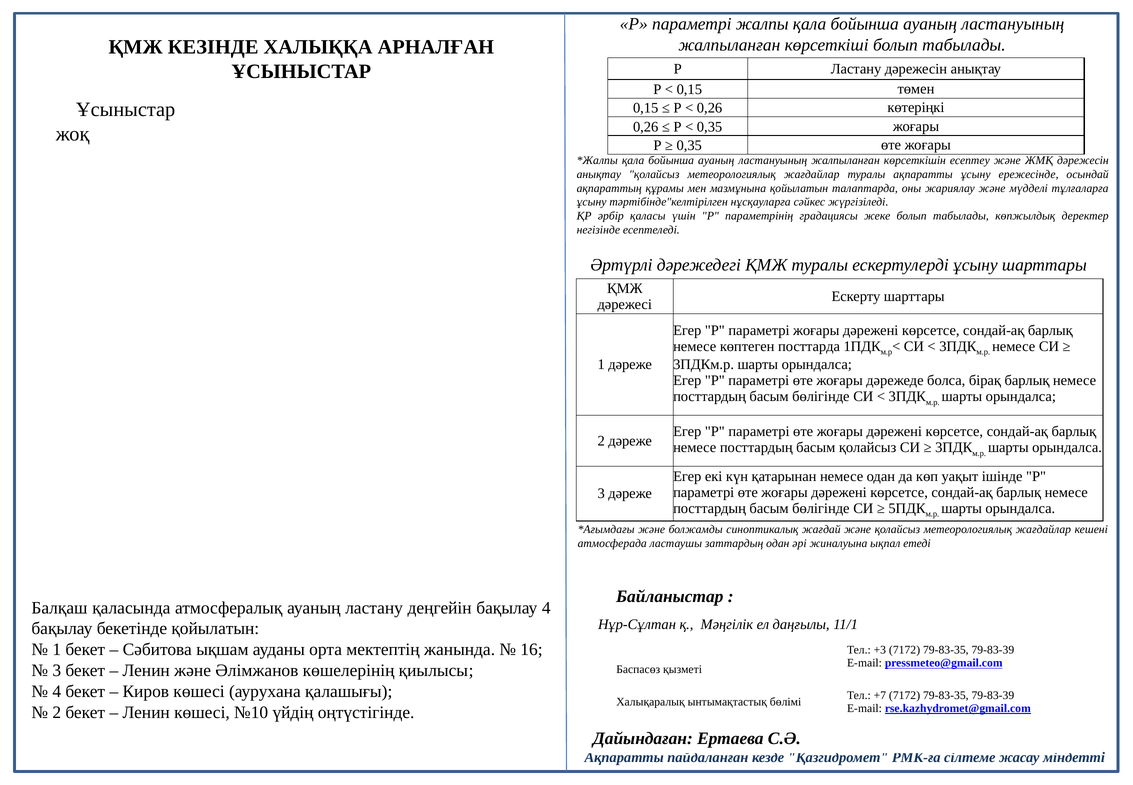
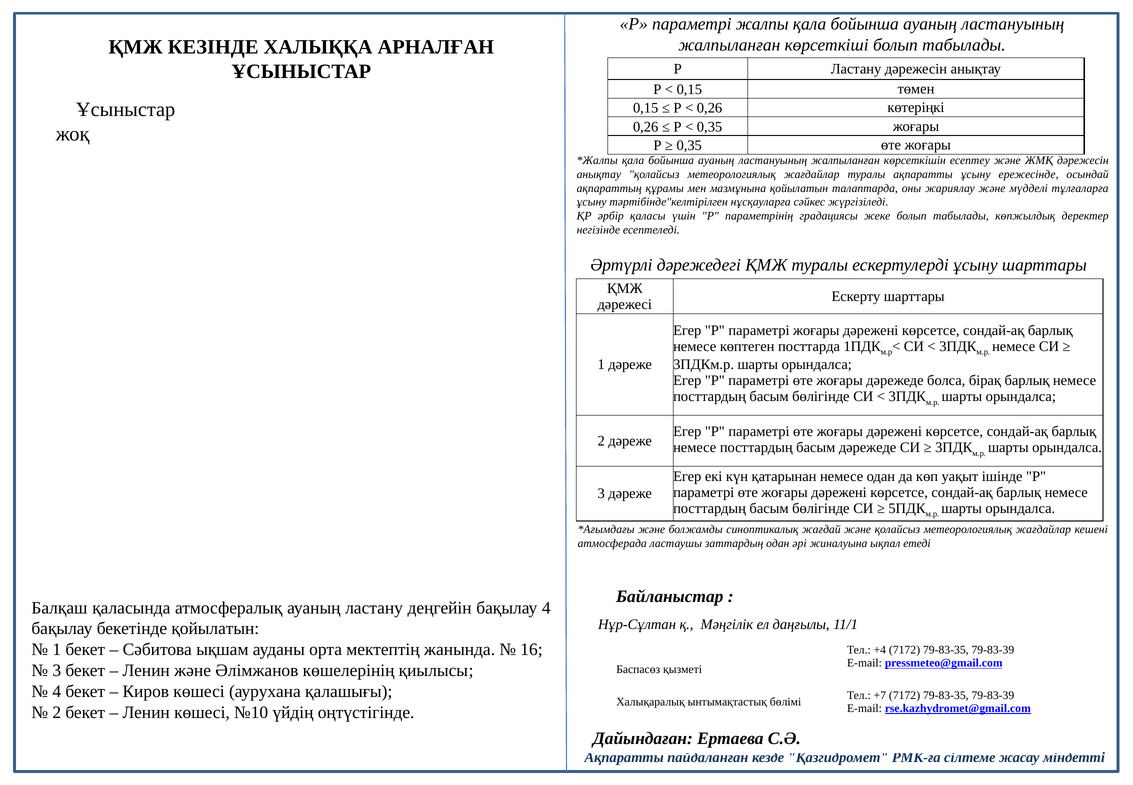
басым қолайсыз: қолайсыз -> дәрежеде
+3: +3 -> +4
